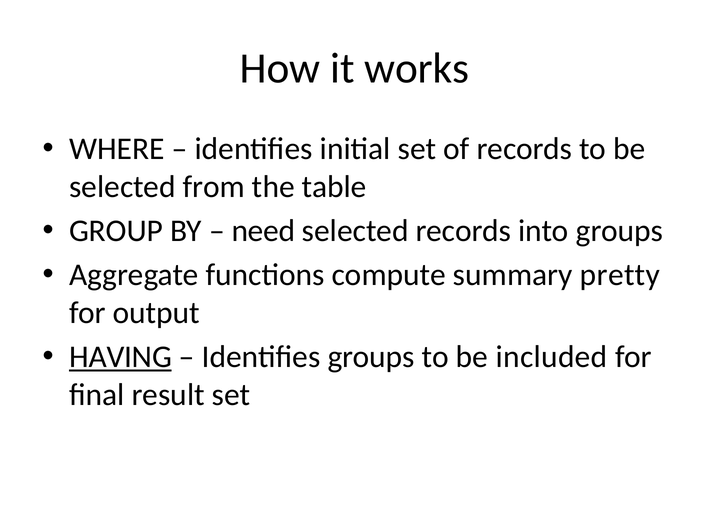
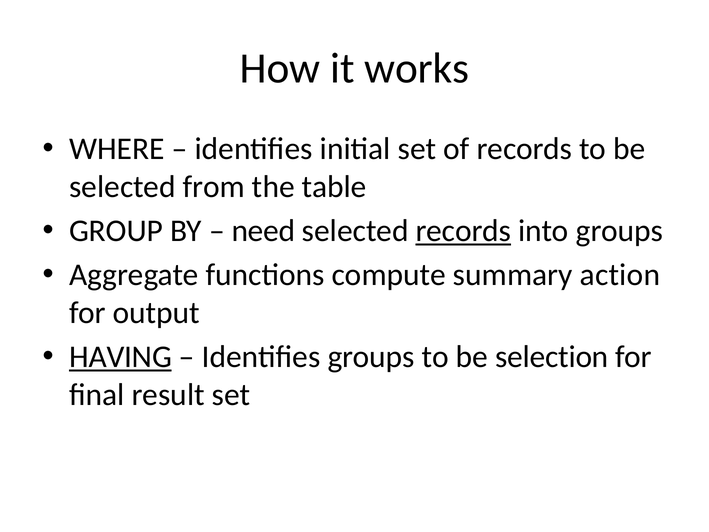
records at (463, 231) underline: none -> present
pretty: pretty -> action
included: included -> selection
